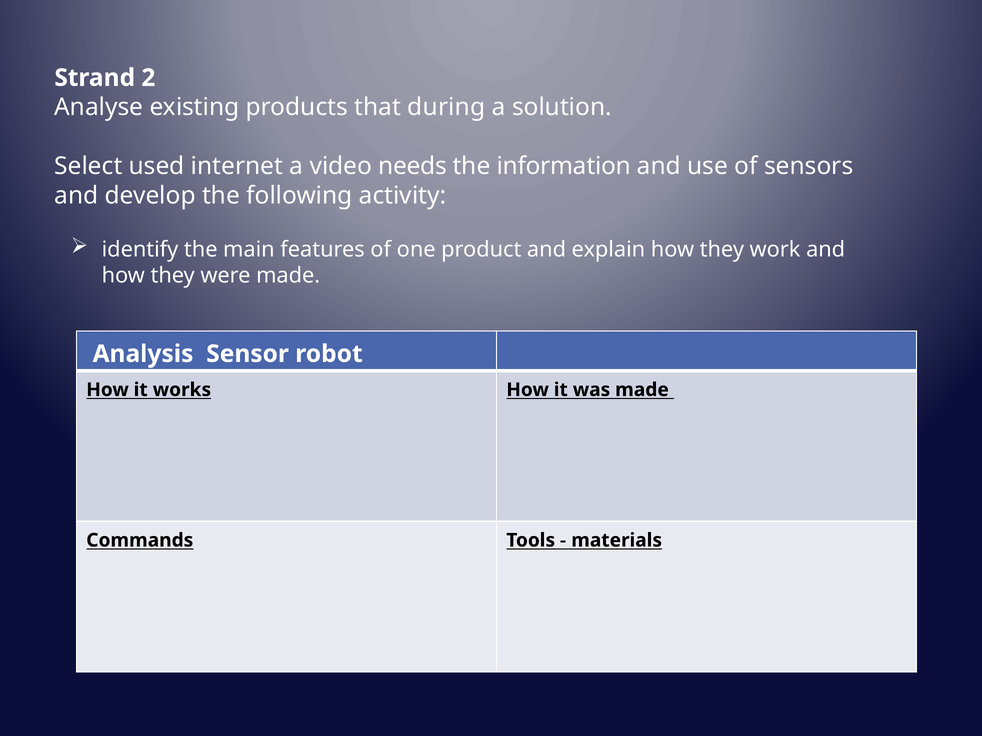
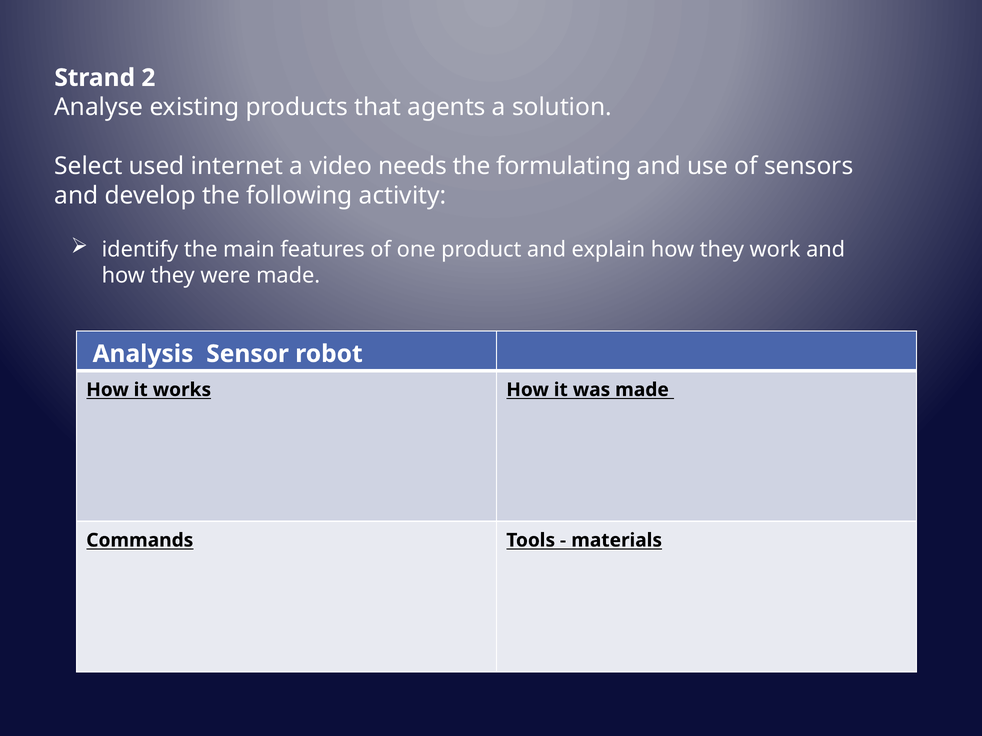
during: during -> agents
information: information -> formulating
